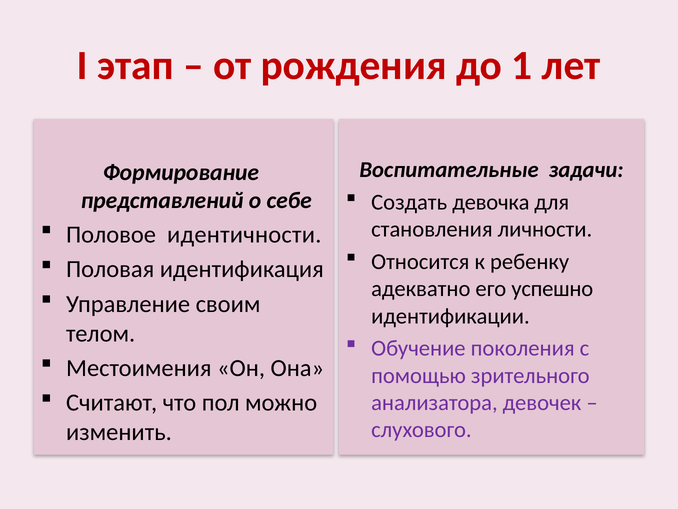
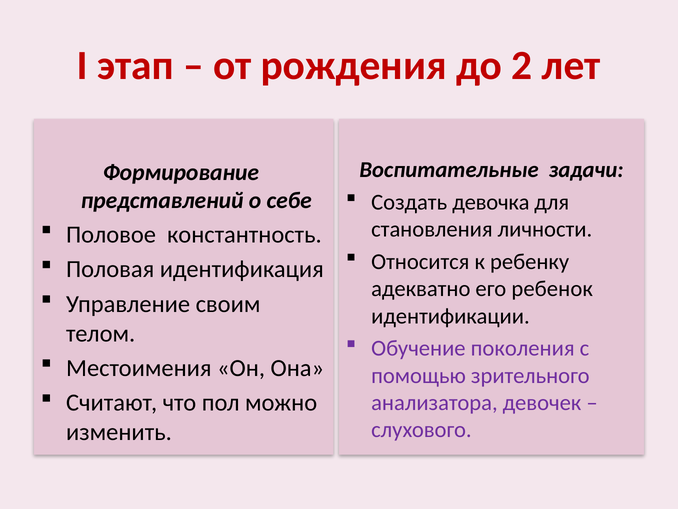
1: 1 -> 2
идентичности: идентичности -> константность
успешно: успешно -> ребенок
